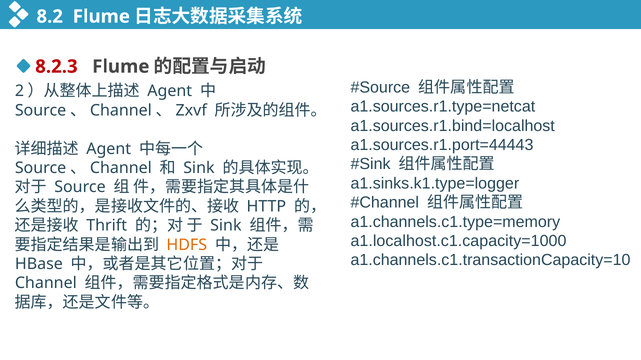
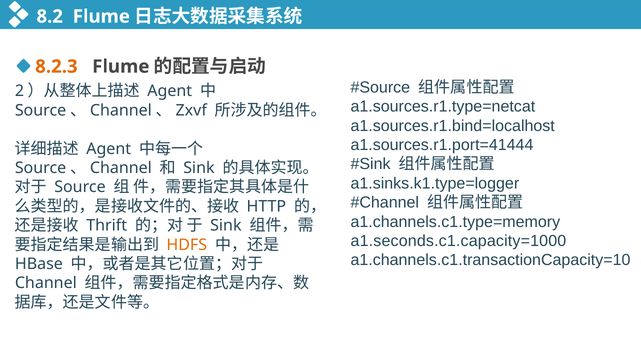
8.2.3 colour: red -> orange
a1.sources.r1.port=44443: a1.sources.r1.port=44443 -> a1.sources.r1.port=41444
a1.localhost.c1.capacity=1000: a1.localhost.c1.capacity=1000 -> a1.seconds.c1.capacity=1000
